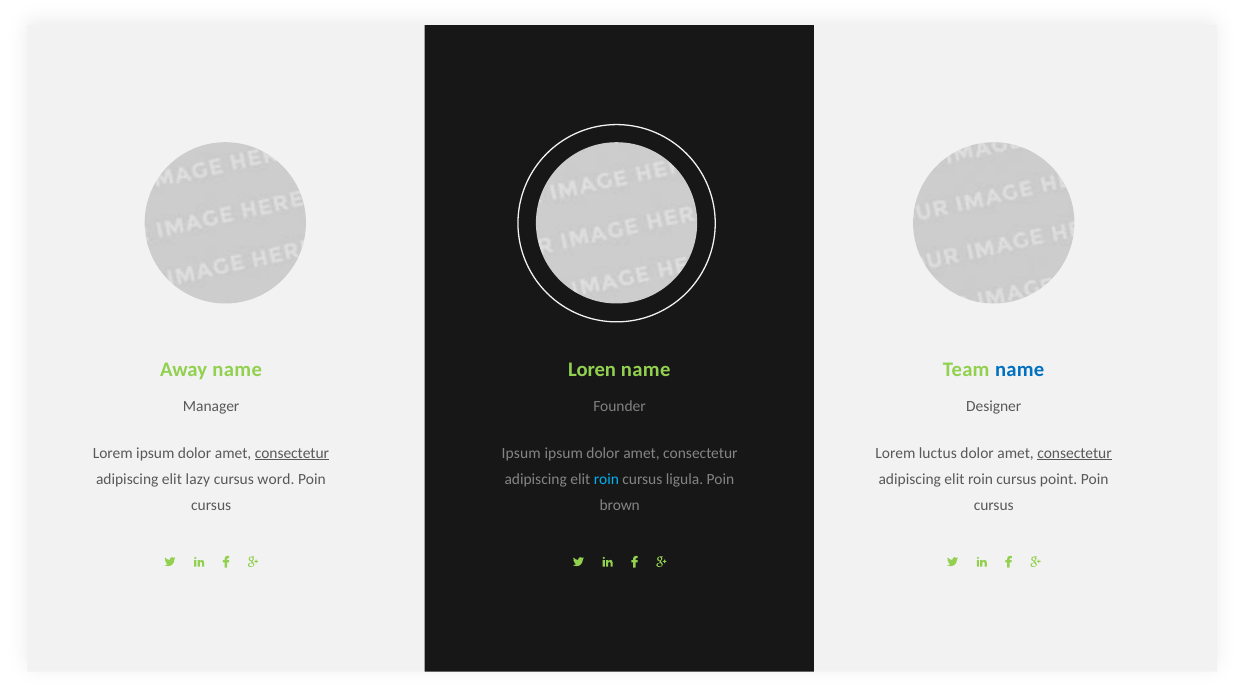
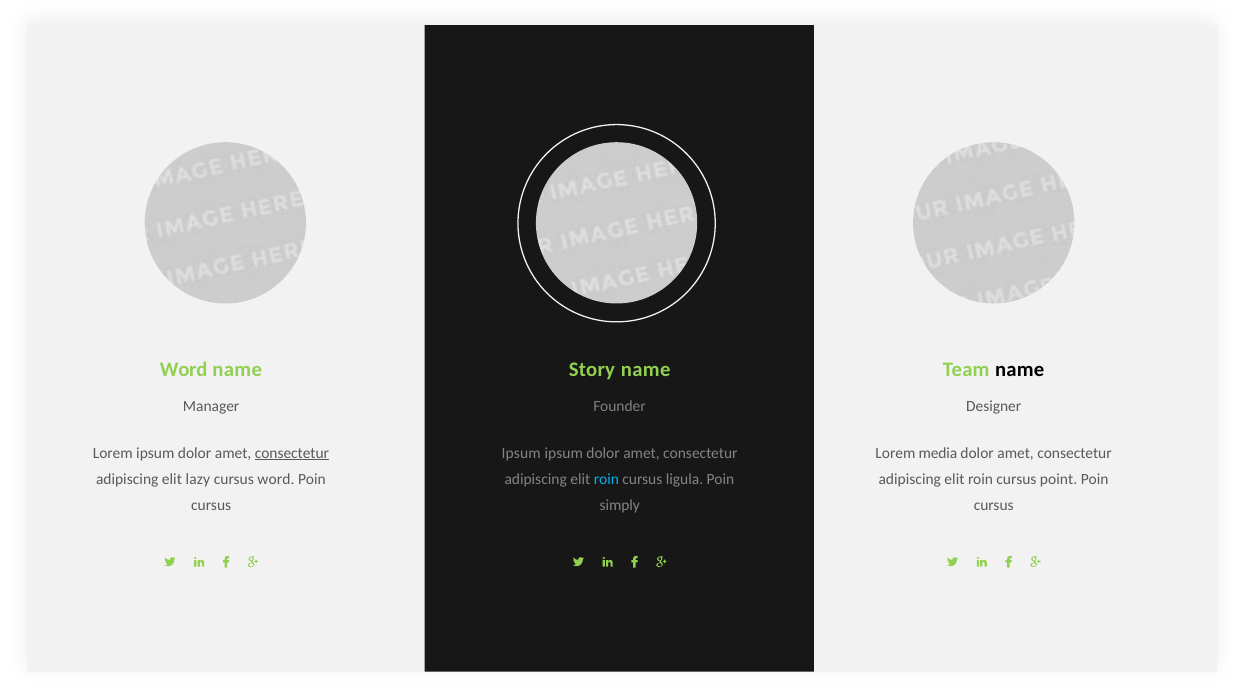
Away at (184, 370): Away -> Word
Loren: Loren -> Story
name at (1020, 370) colour: blue -> black
luctus: luctus -> media
consectetur at (1075, 453) underline: present -> none
brown: brown -> simply
